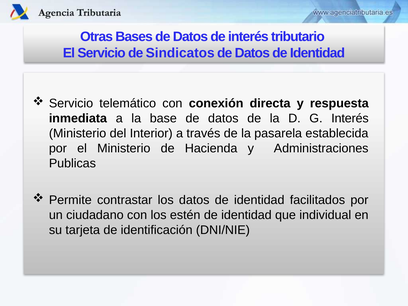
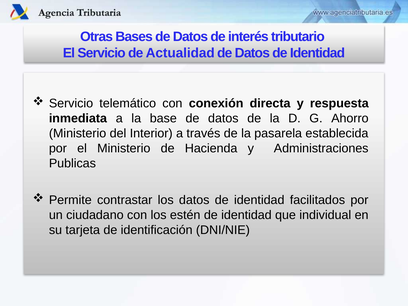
Sindicatos: Sindicatos -> Actualidad
G Interés: Interés -> Ahorro
